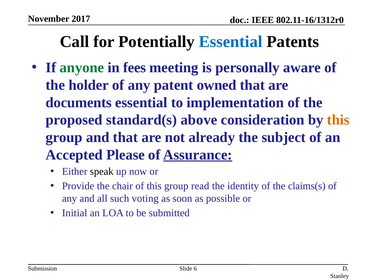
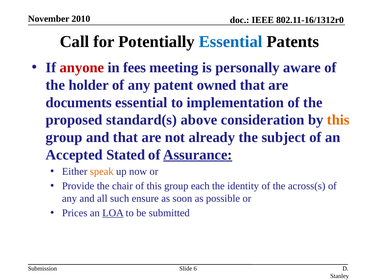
2017: 2017 -> 2010
anyone colour: green -> red
Please: Please -> Stated
speak colour: black -> orange
read: read -> each
claims(s: claims(s -> across(s
voting: voting -> ensure
Initial: Initial -> Prices
LOA underline: none -> present
